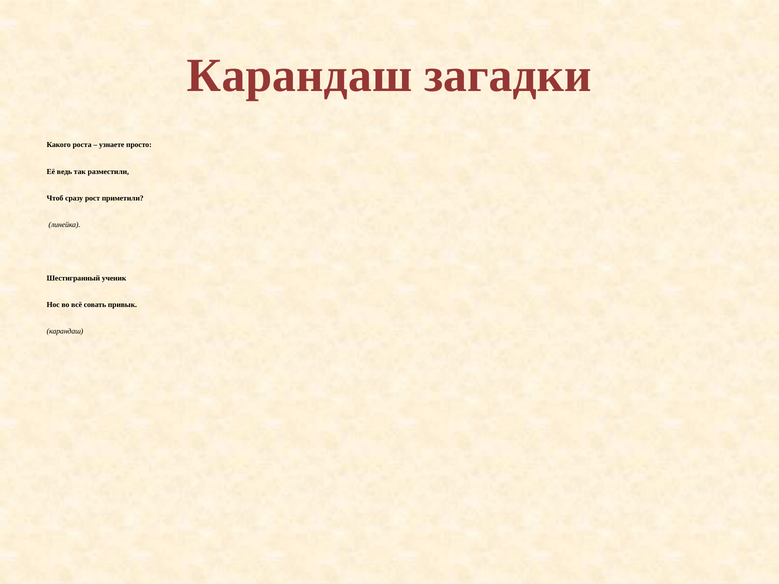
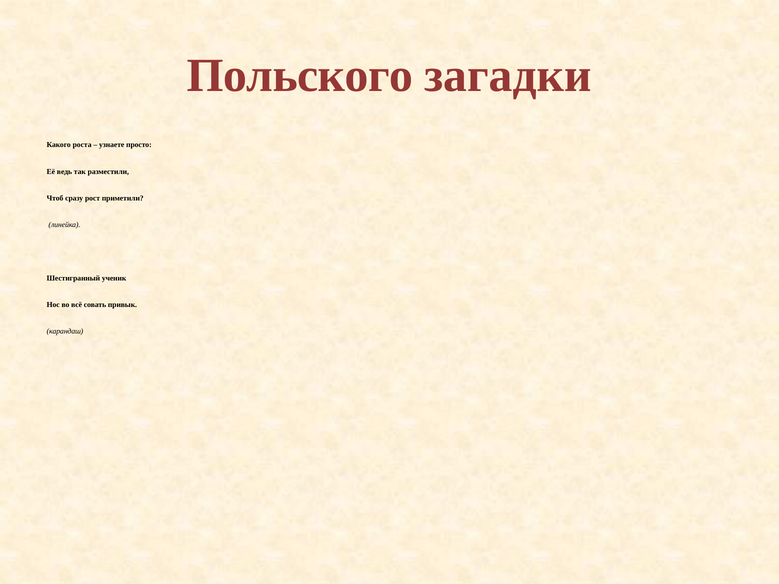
Карандаш at (300, 75): Карандаш -> Польского
